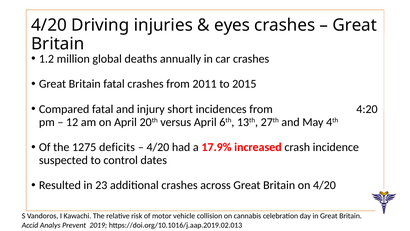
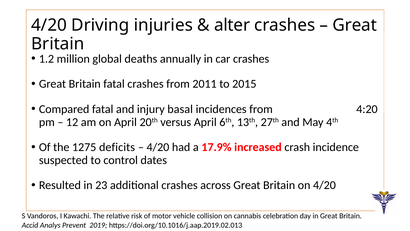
eyes: eyes -> alter
short: short -> basal
